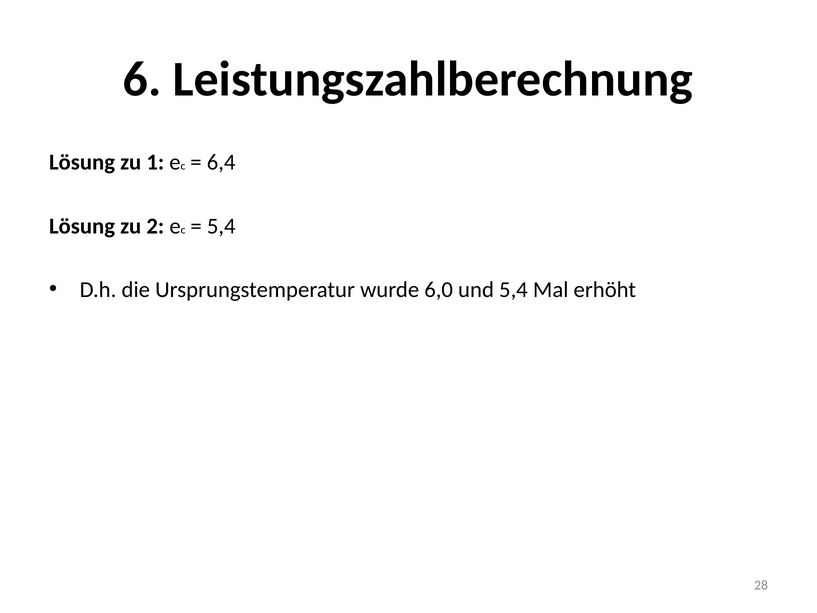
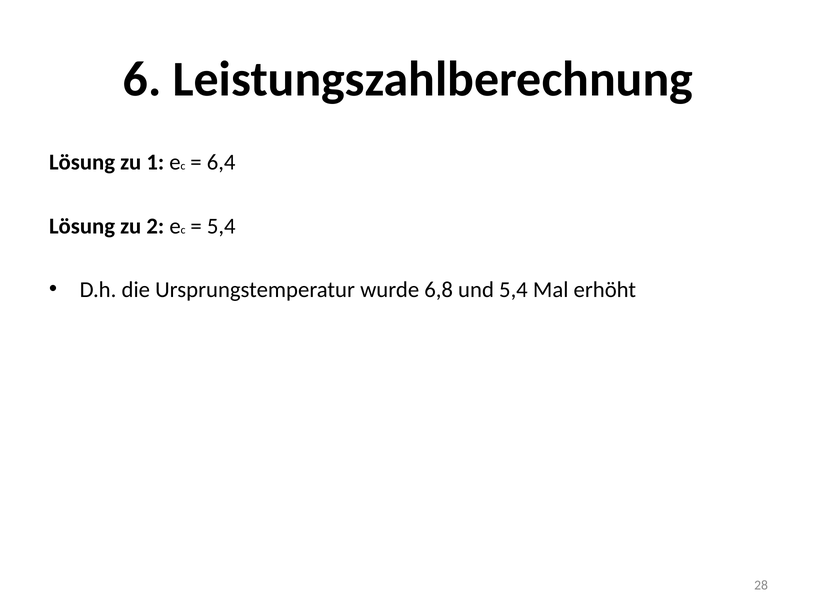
6,0: 6,0 -> 6,8
